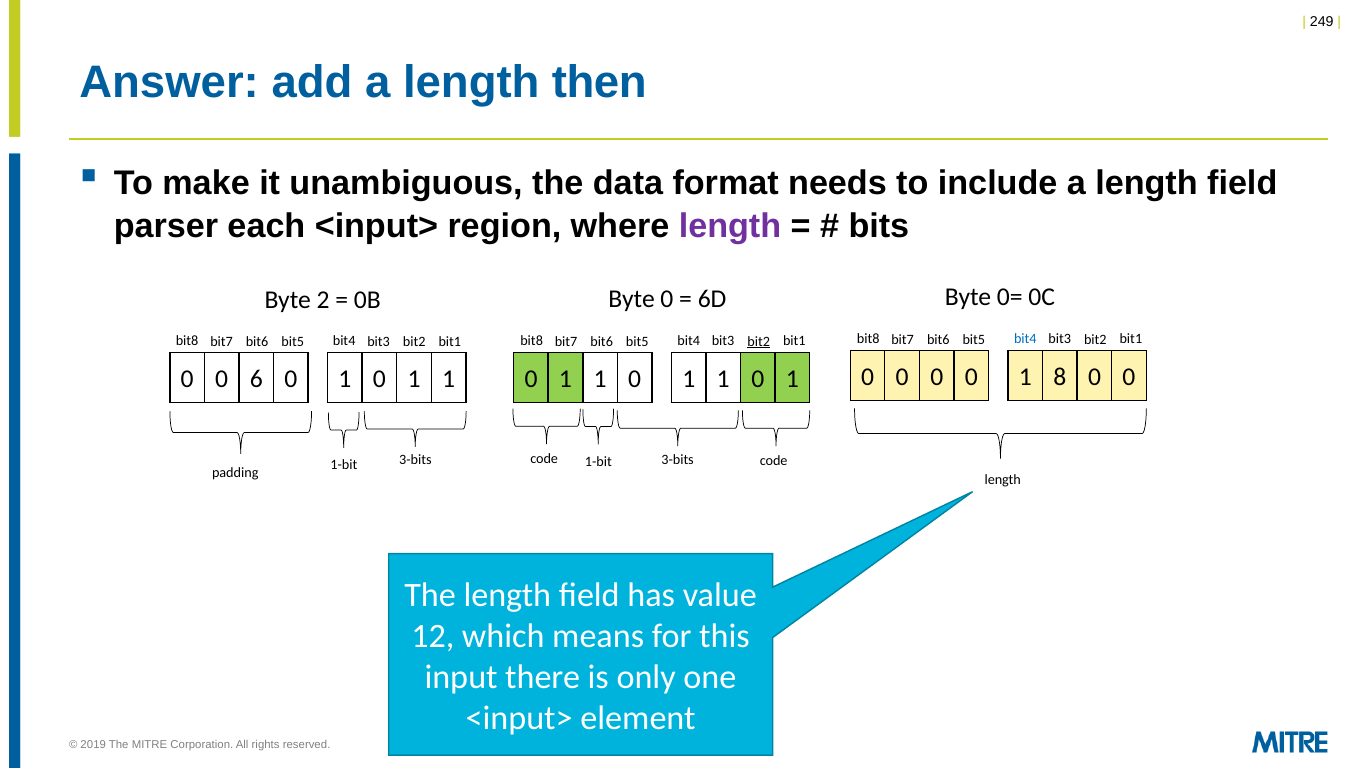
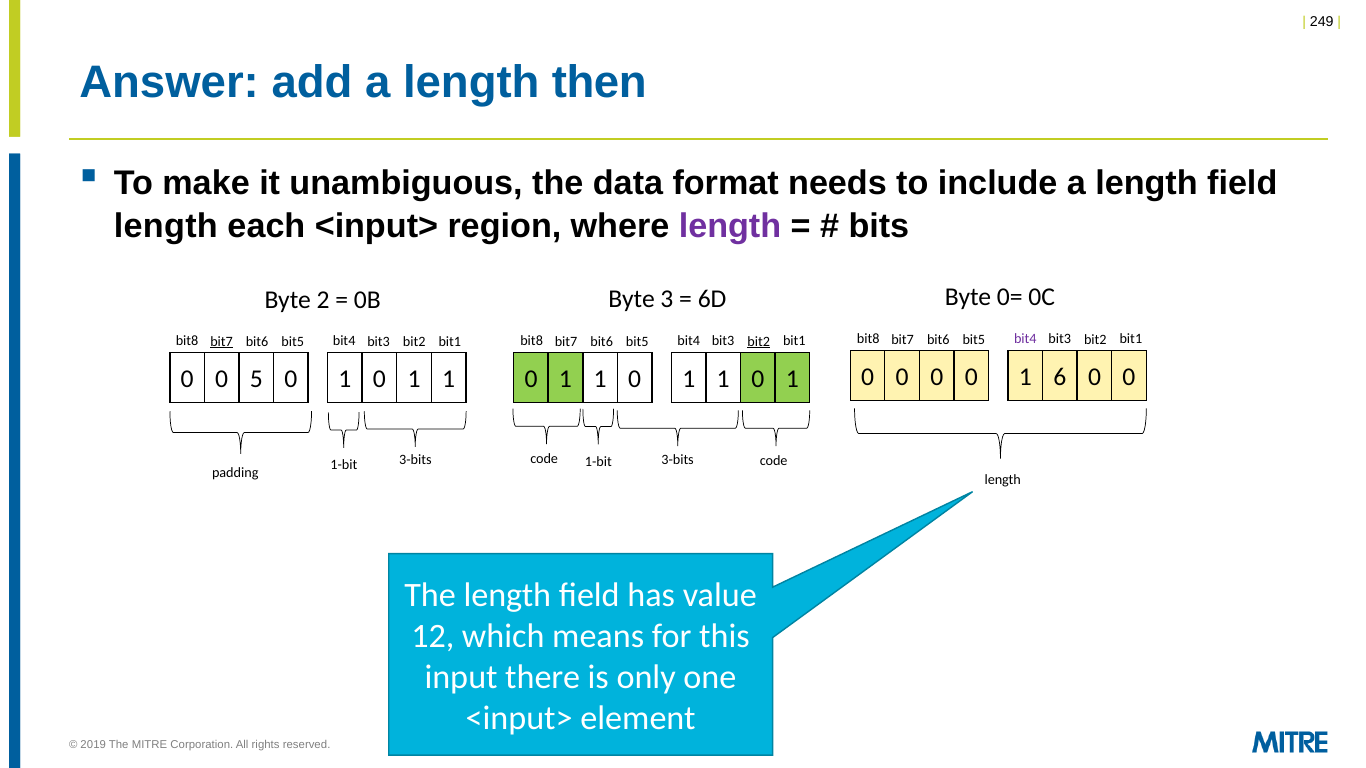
parser at (166, 226): parser -> length
Byte 0: 0 -> 3
bit4 at (1025, 339) colour: blue -> purple
bit7 at (222, 342) underline: none -> present
8: 8 -> 6
6: 6 -> 5
